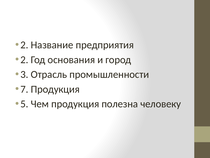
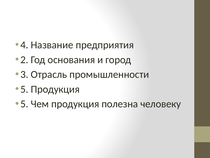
2 at (24, 45): 2 -> 4
7 at (24, 89): 7 -> 5
